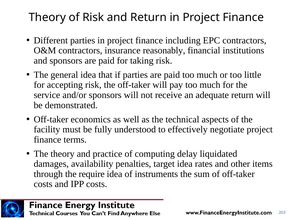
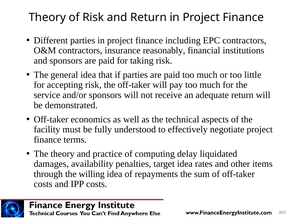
require: require -> willing
instruments: instruments -> repayments
